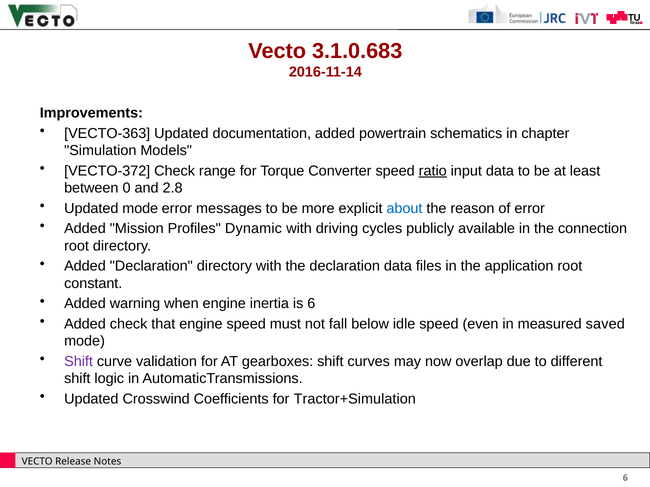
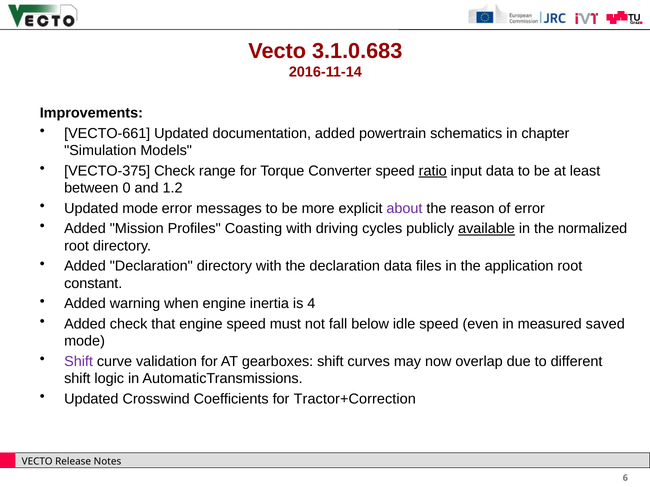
VECTO-363: VECTO-363 -> VECTO-661
VECTO-372: VECTO-372 -> VECTO-375
2.8: 2.8 -> 1.2
about colour: blue -> purple
Dynamic: Dynamic -> Coasting
available underline: none -> present
connection: connection -> normalized
is 6: 6 -> 4
Tractor+Simulation: Tractor+Simulation -> Tractor+Correction
